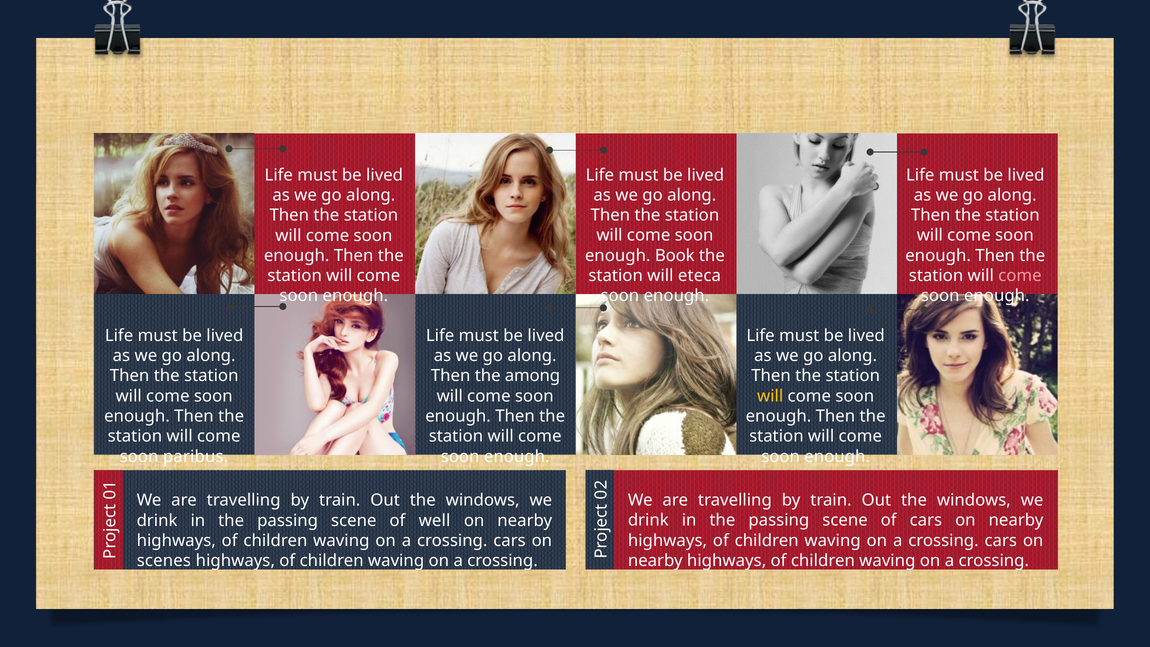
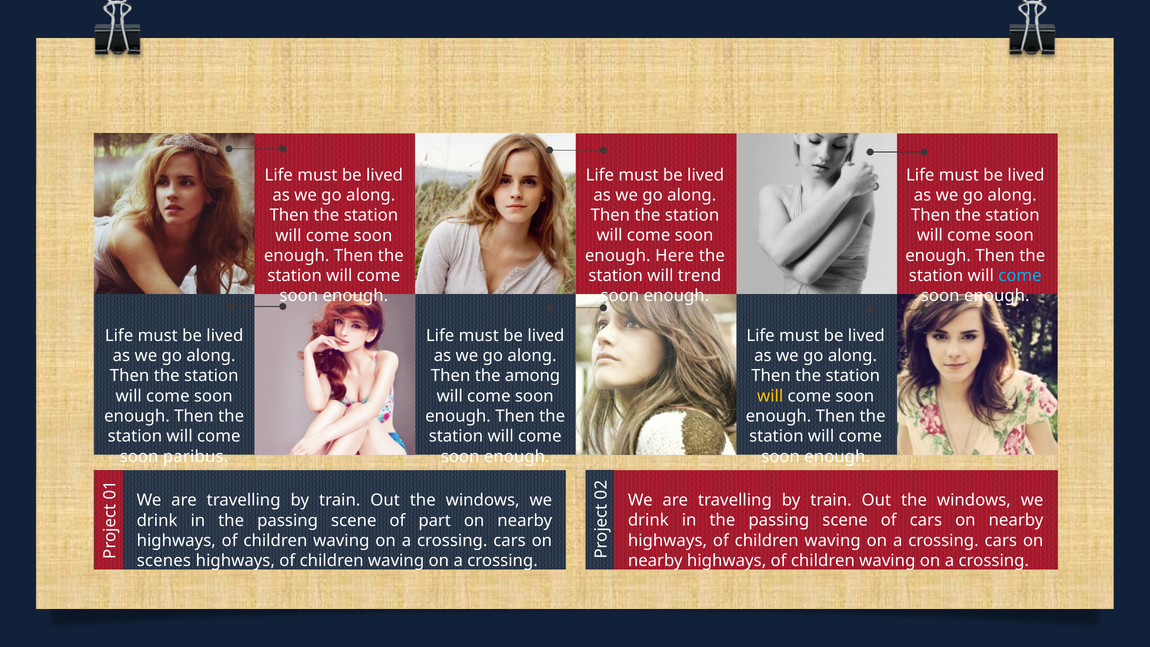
Book: Book -> Here
eteca: eteca -> trend
come at (1020, 276) colour: pink -> light blue
well: well -> part
